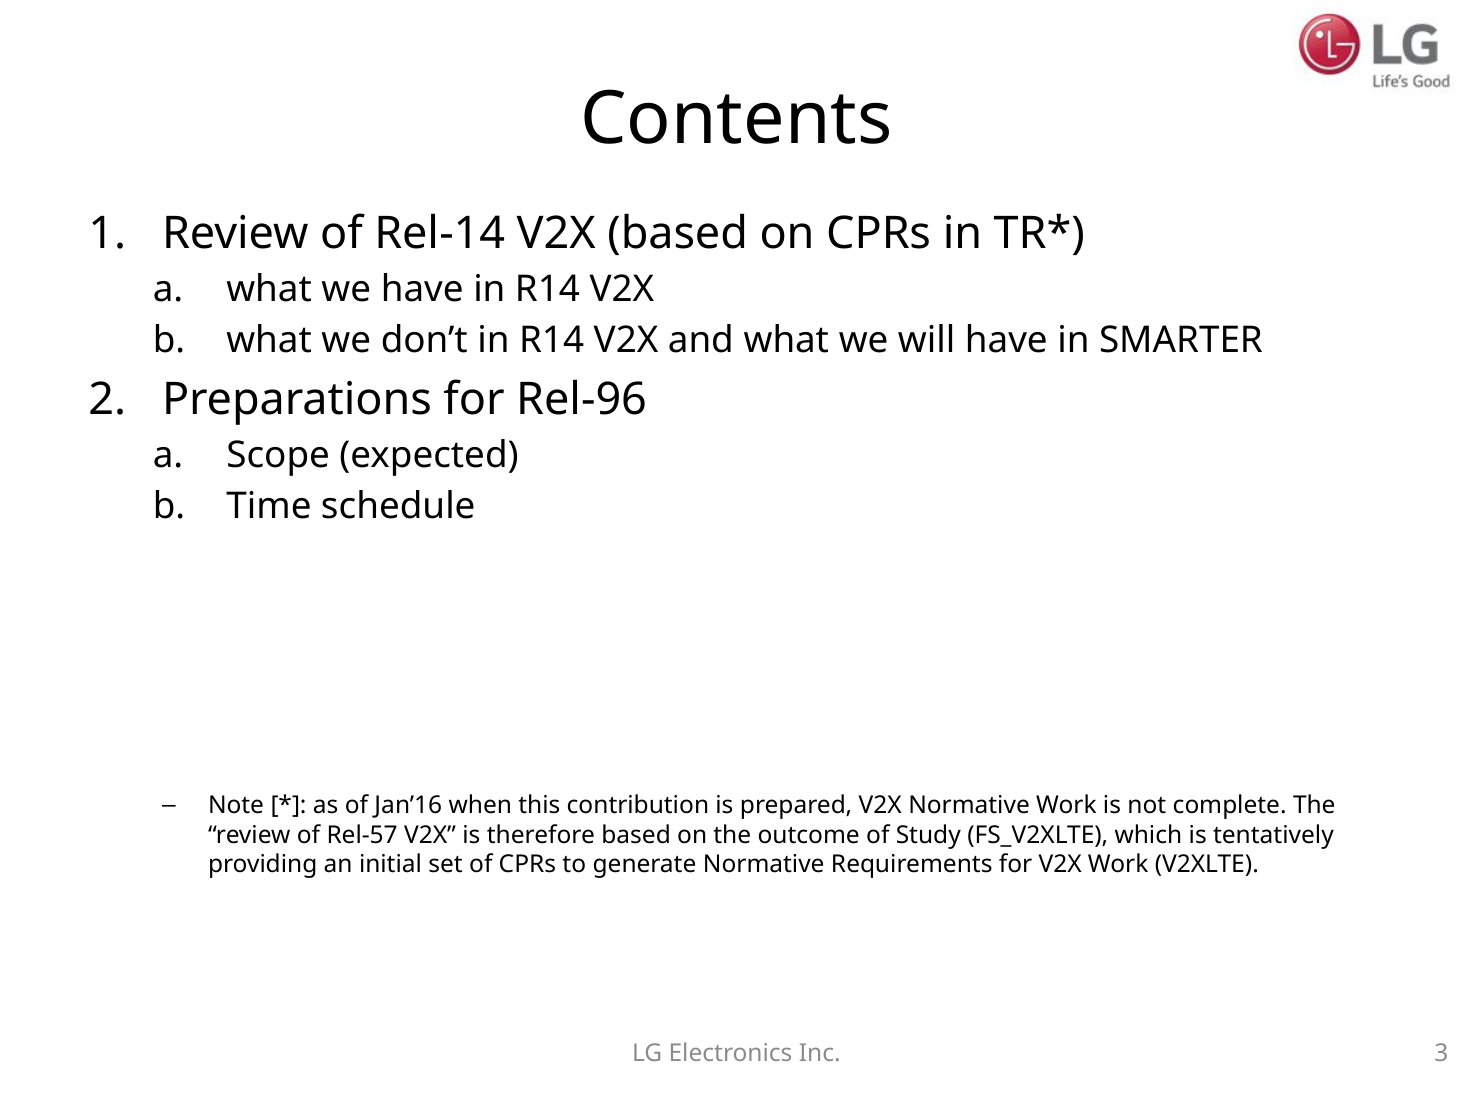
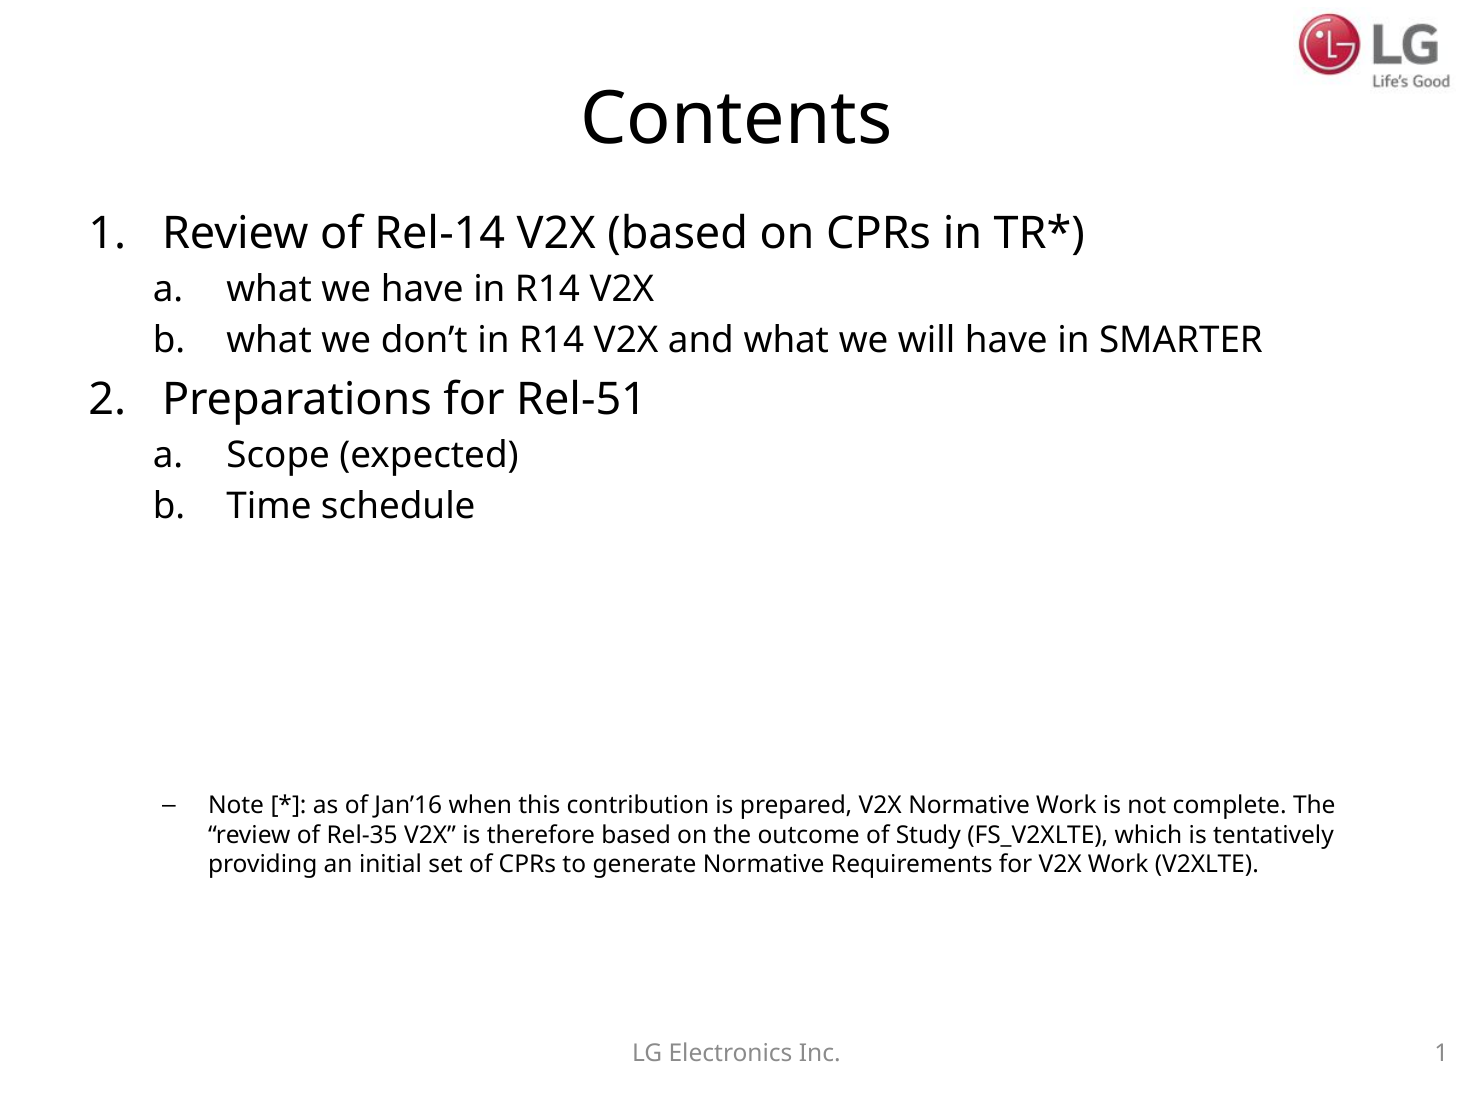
Rel-96: Rel-96 -> Rel-51
Rel-57: Rel-57 -> Rel-35
Inc 3: 3 -> 1
